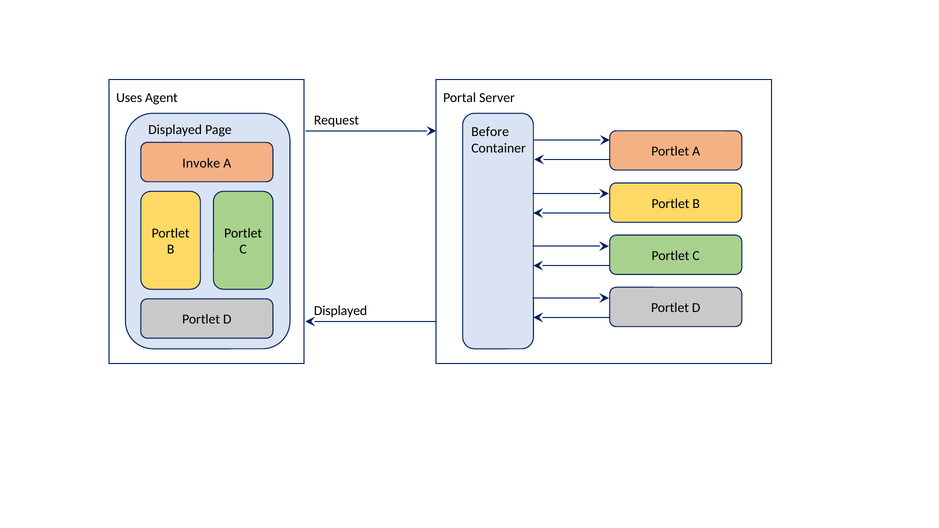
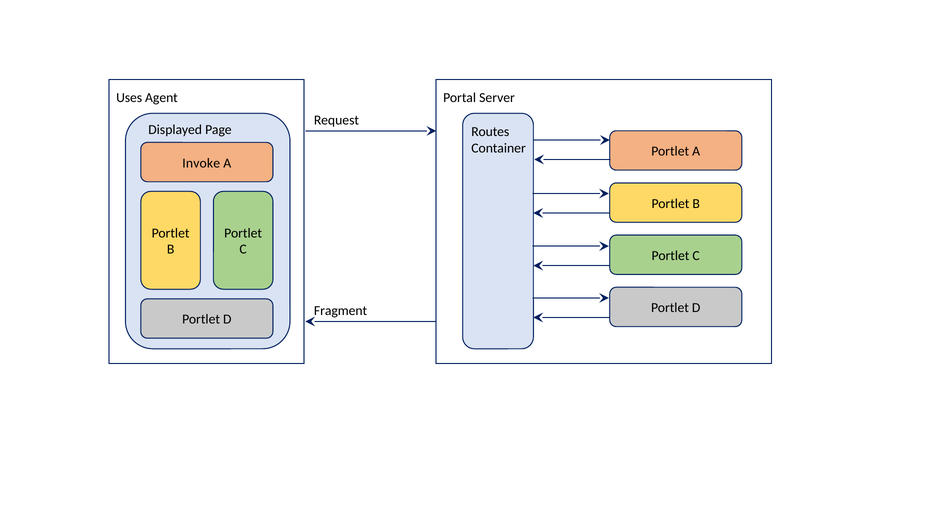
Before: Before -> Routes
Displayed at (341, 311): Displayed -> Fragment
